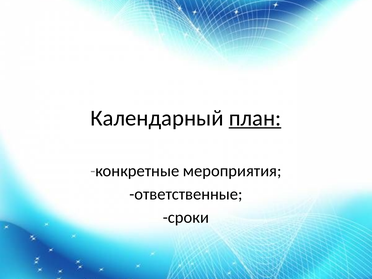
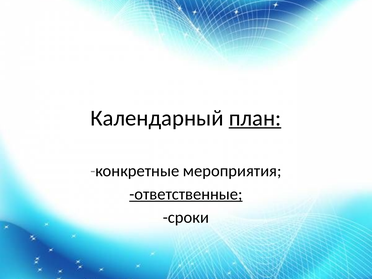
ответственные underline: none -> present
